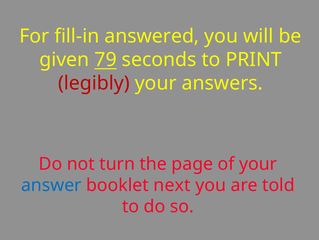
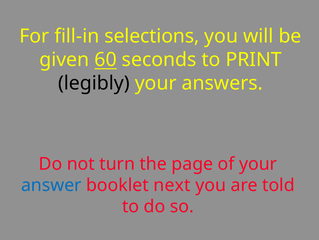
answered: answered -> selections
79: 79 -> 60
legibly colour: red -> black
